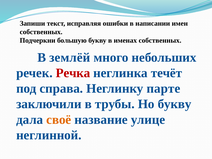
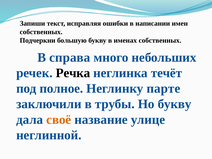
землёй: землёй -> справа
Речка colour: red -> black
справа: справа -> полное
